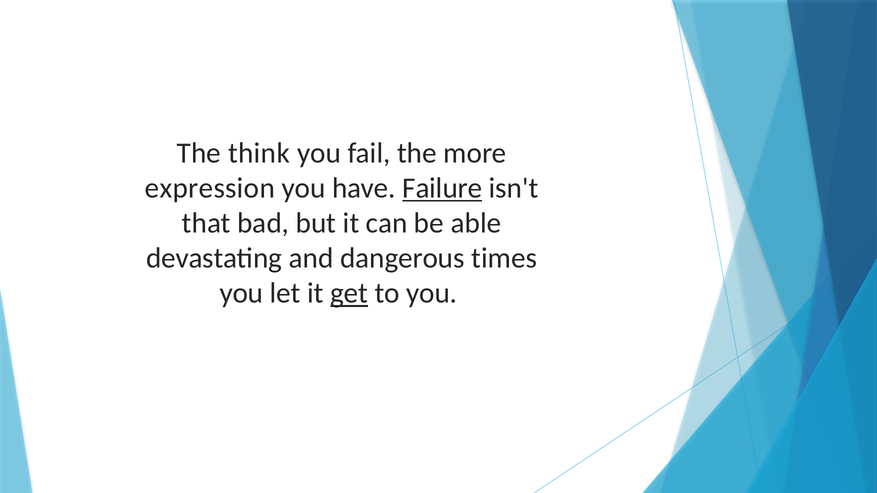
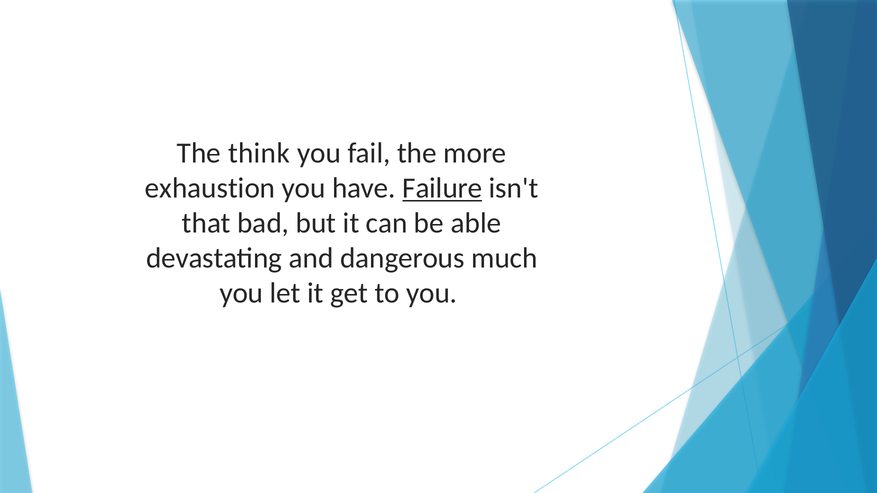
expression: expression -> exhaustion
times: times -> much
get underline: present -> none
